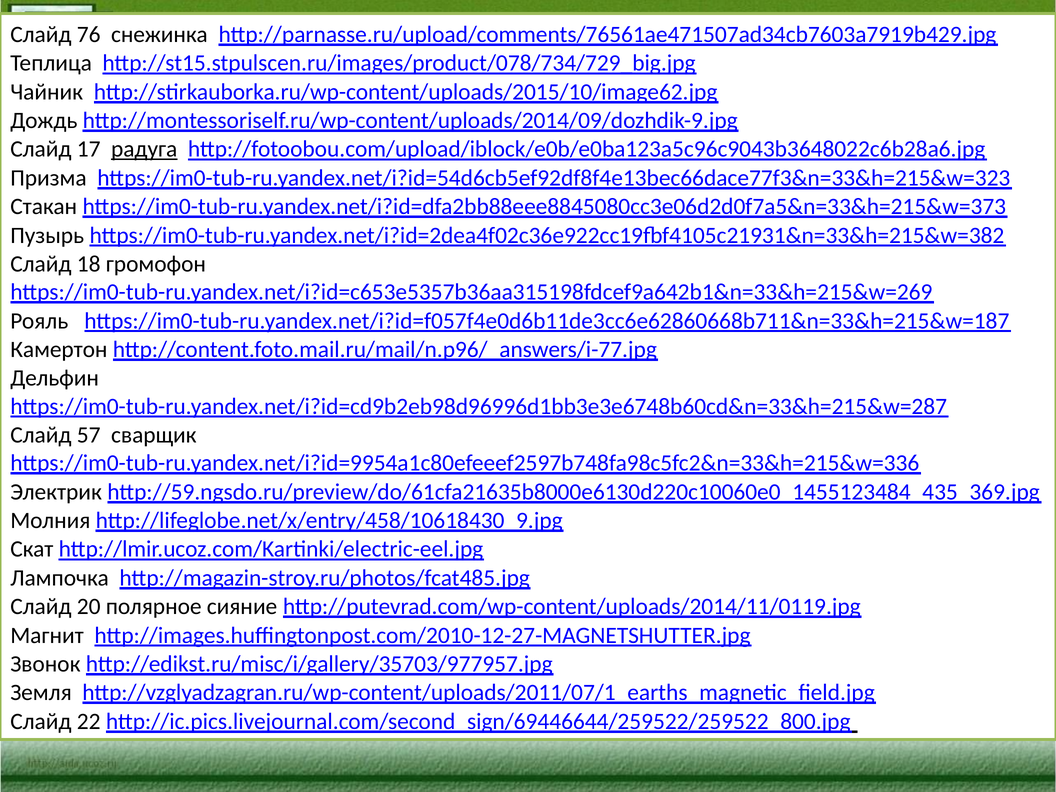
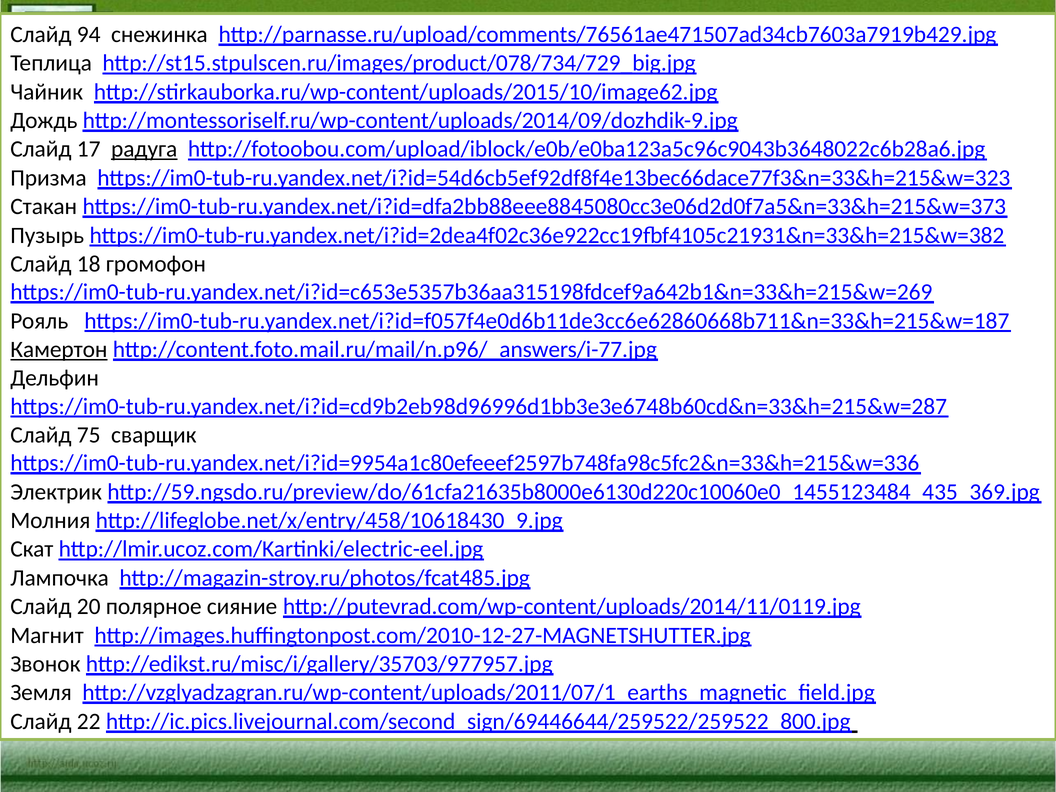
76: 76 -> 94
Камертон underline: none -> present
57: 57 -> 75
